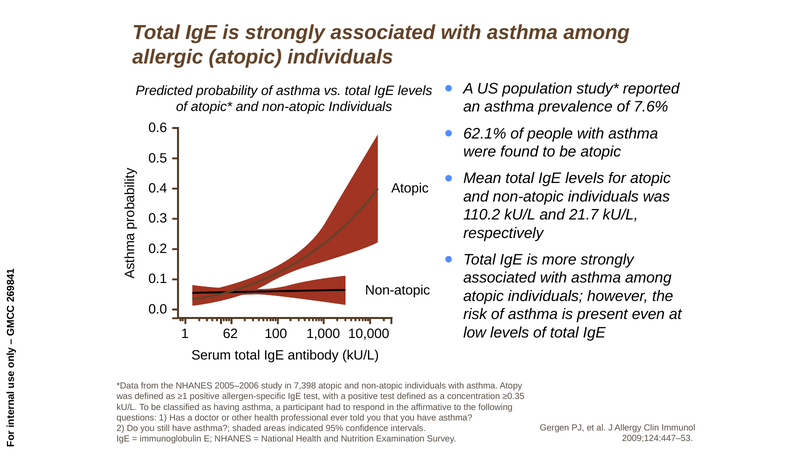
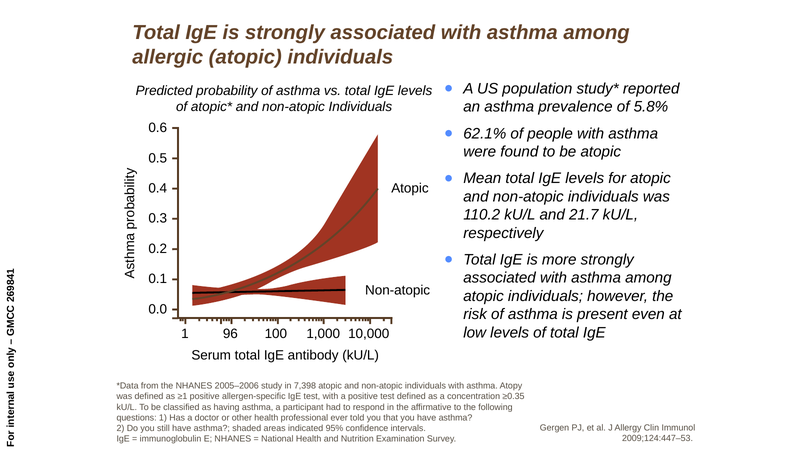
7.6%: 7.6% -> 5.8%
62: 62 -> 96
